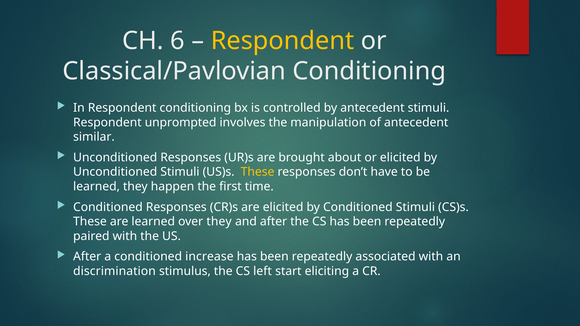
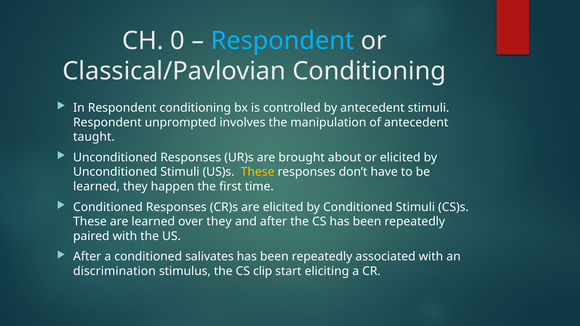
6: 6 -> 0
Respondent at (283, 41) colour: yellow -> light blue
similar: similar -> taught
increase: increase -> salivates
left: left -> clip
